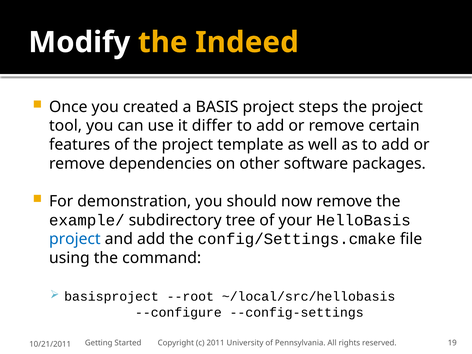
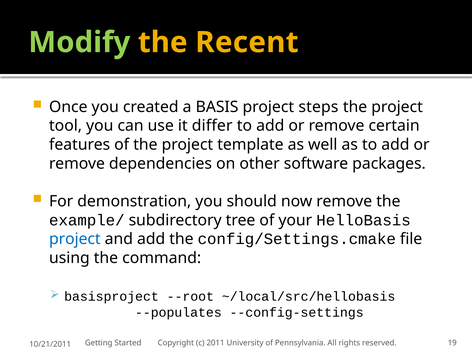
Modify colour: white -> light green
Indeed: Indeed -> Recent
--configure: --configure -> --populates
